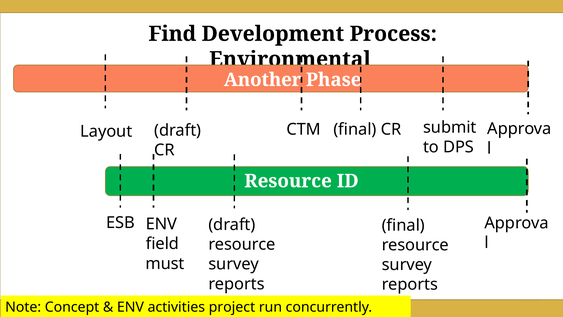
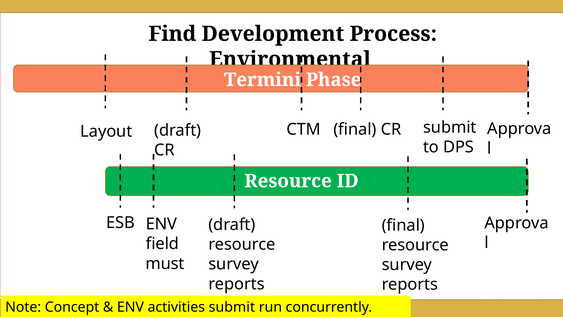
Another: Another -> Termini
activities project: project -> submit
